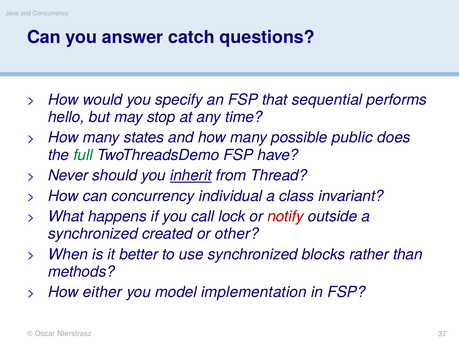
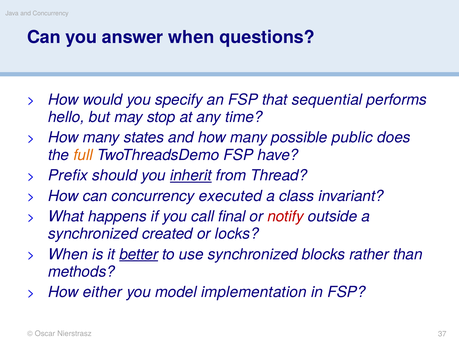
answer catch: catch -> when
full colour: green -> orange
Never: Never -> Prefix
individual: individual -> executed
lock: lock -> final
other: other -> locks
better underline: none -> present
